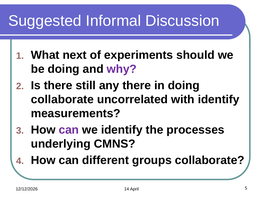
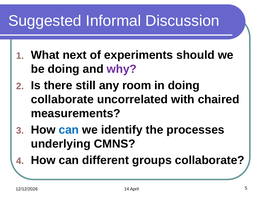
any there: there -> room
with identify: identify -> chaired
can at (69, 130) colour: purple -> blue
